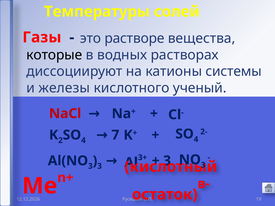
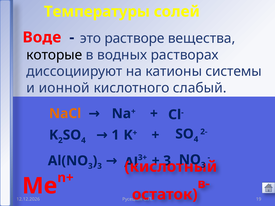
Газы: Газы -> Воде
железы: железы -> ионной
ученый: ученый -> слабый
NaCl colour: red -> orange
7: 7 -> 1
